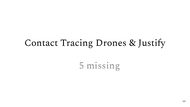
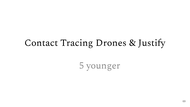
missing: missing -> younger
